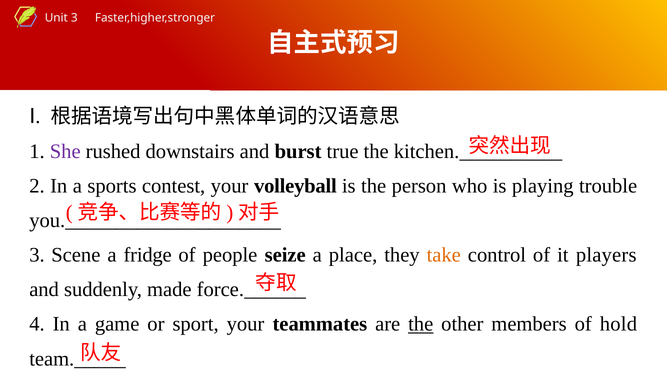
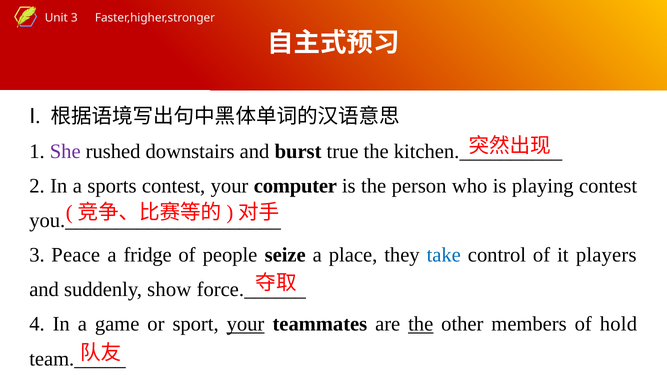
volleyball: volleyball -> computer
playing trouble: trouble -> contest
Scene: Scene -> Peace
take colour: orange -> blue
made: made -> show
your at (245, 324) underline: none -> present
